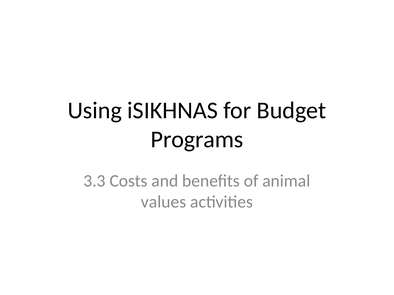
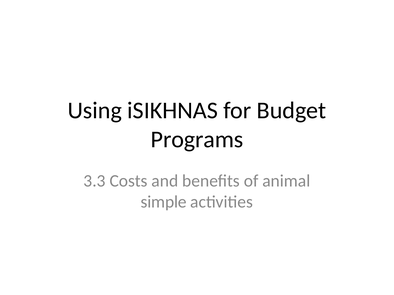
values: values -> simple
